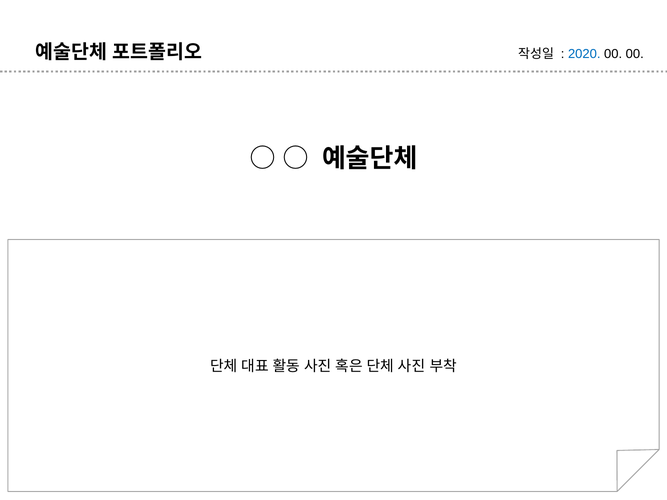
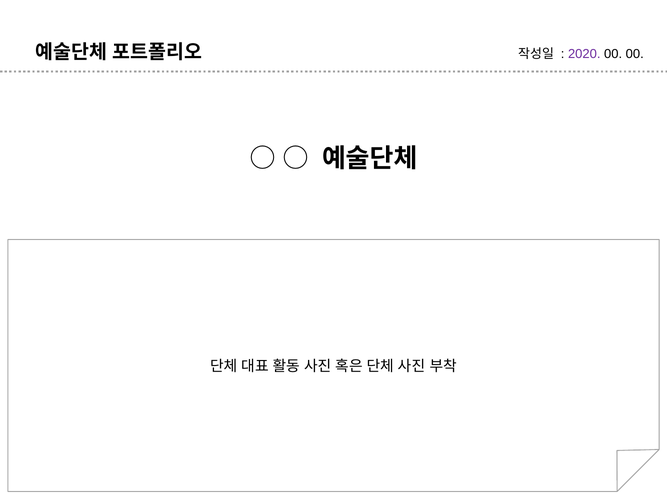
2020 colour: blue -> purple
